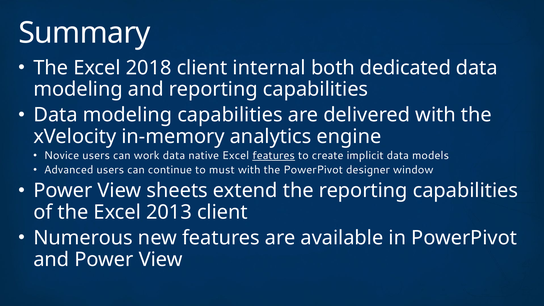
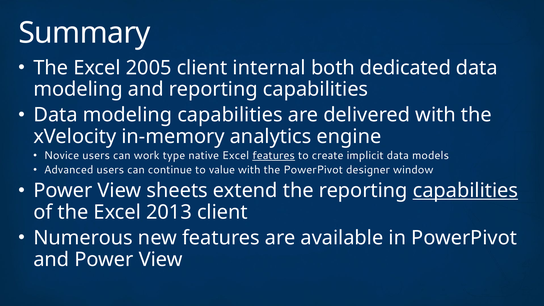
2018: 2018 -> 2005
work data: data -> type
must: must -> value
capabilities at (465, 191) underline: none -> present
